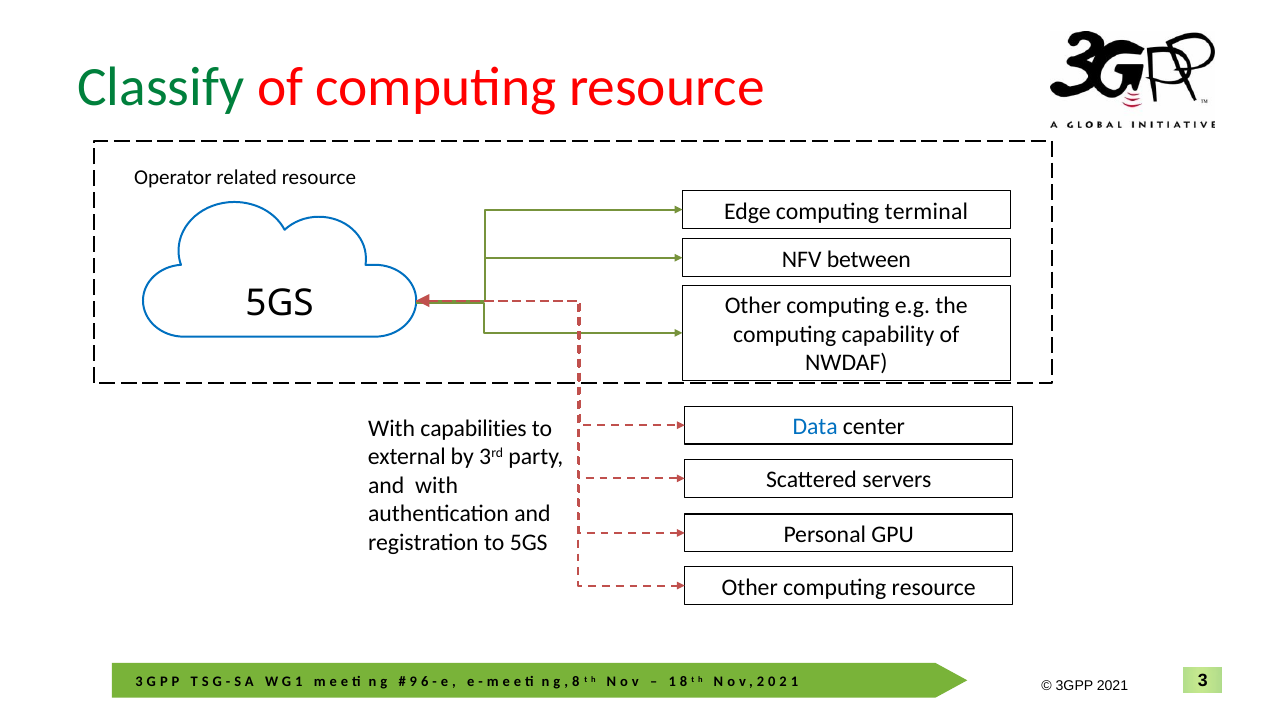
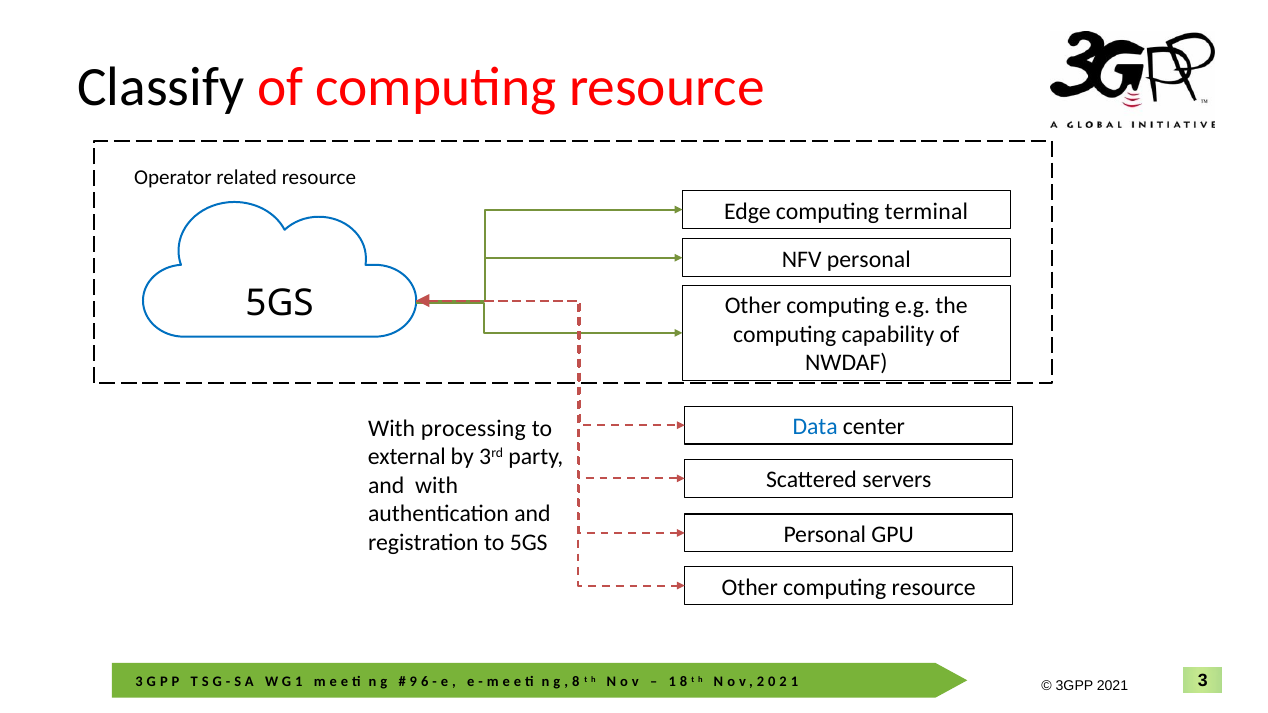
Classify colour: green -> black
NFV between: between -> personal
capabilities: capabilities -> processing
